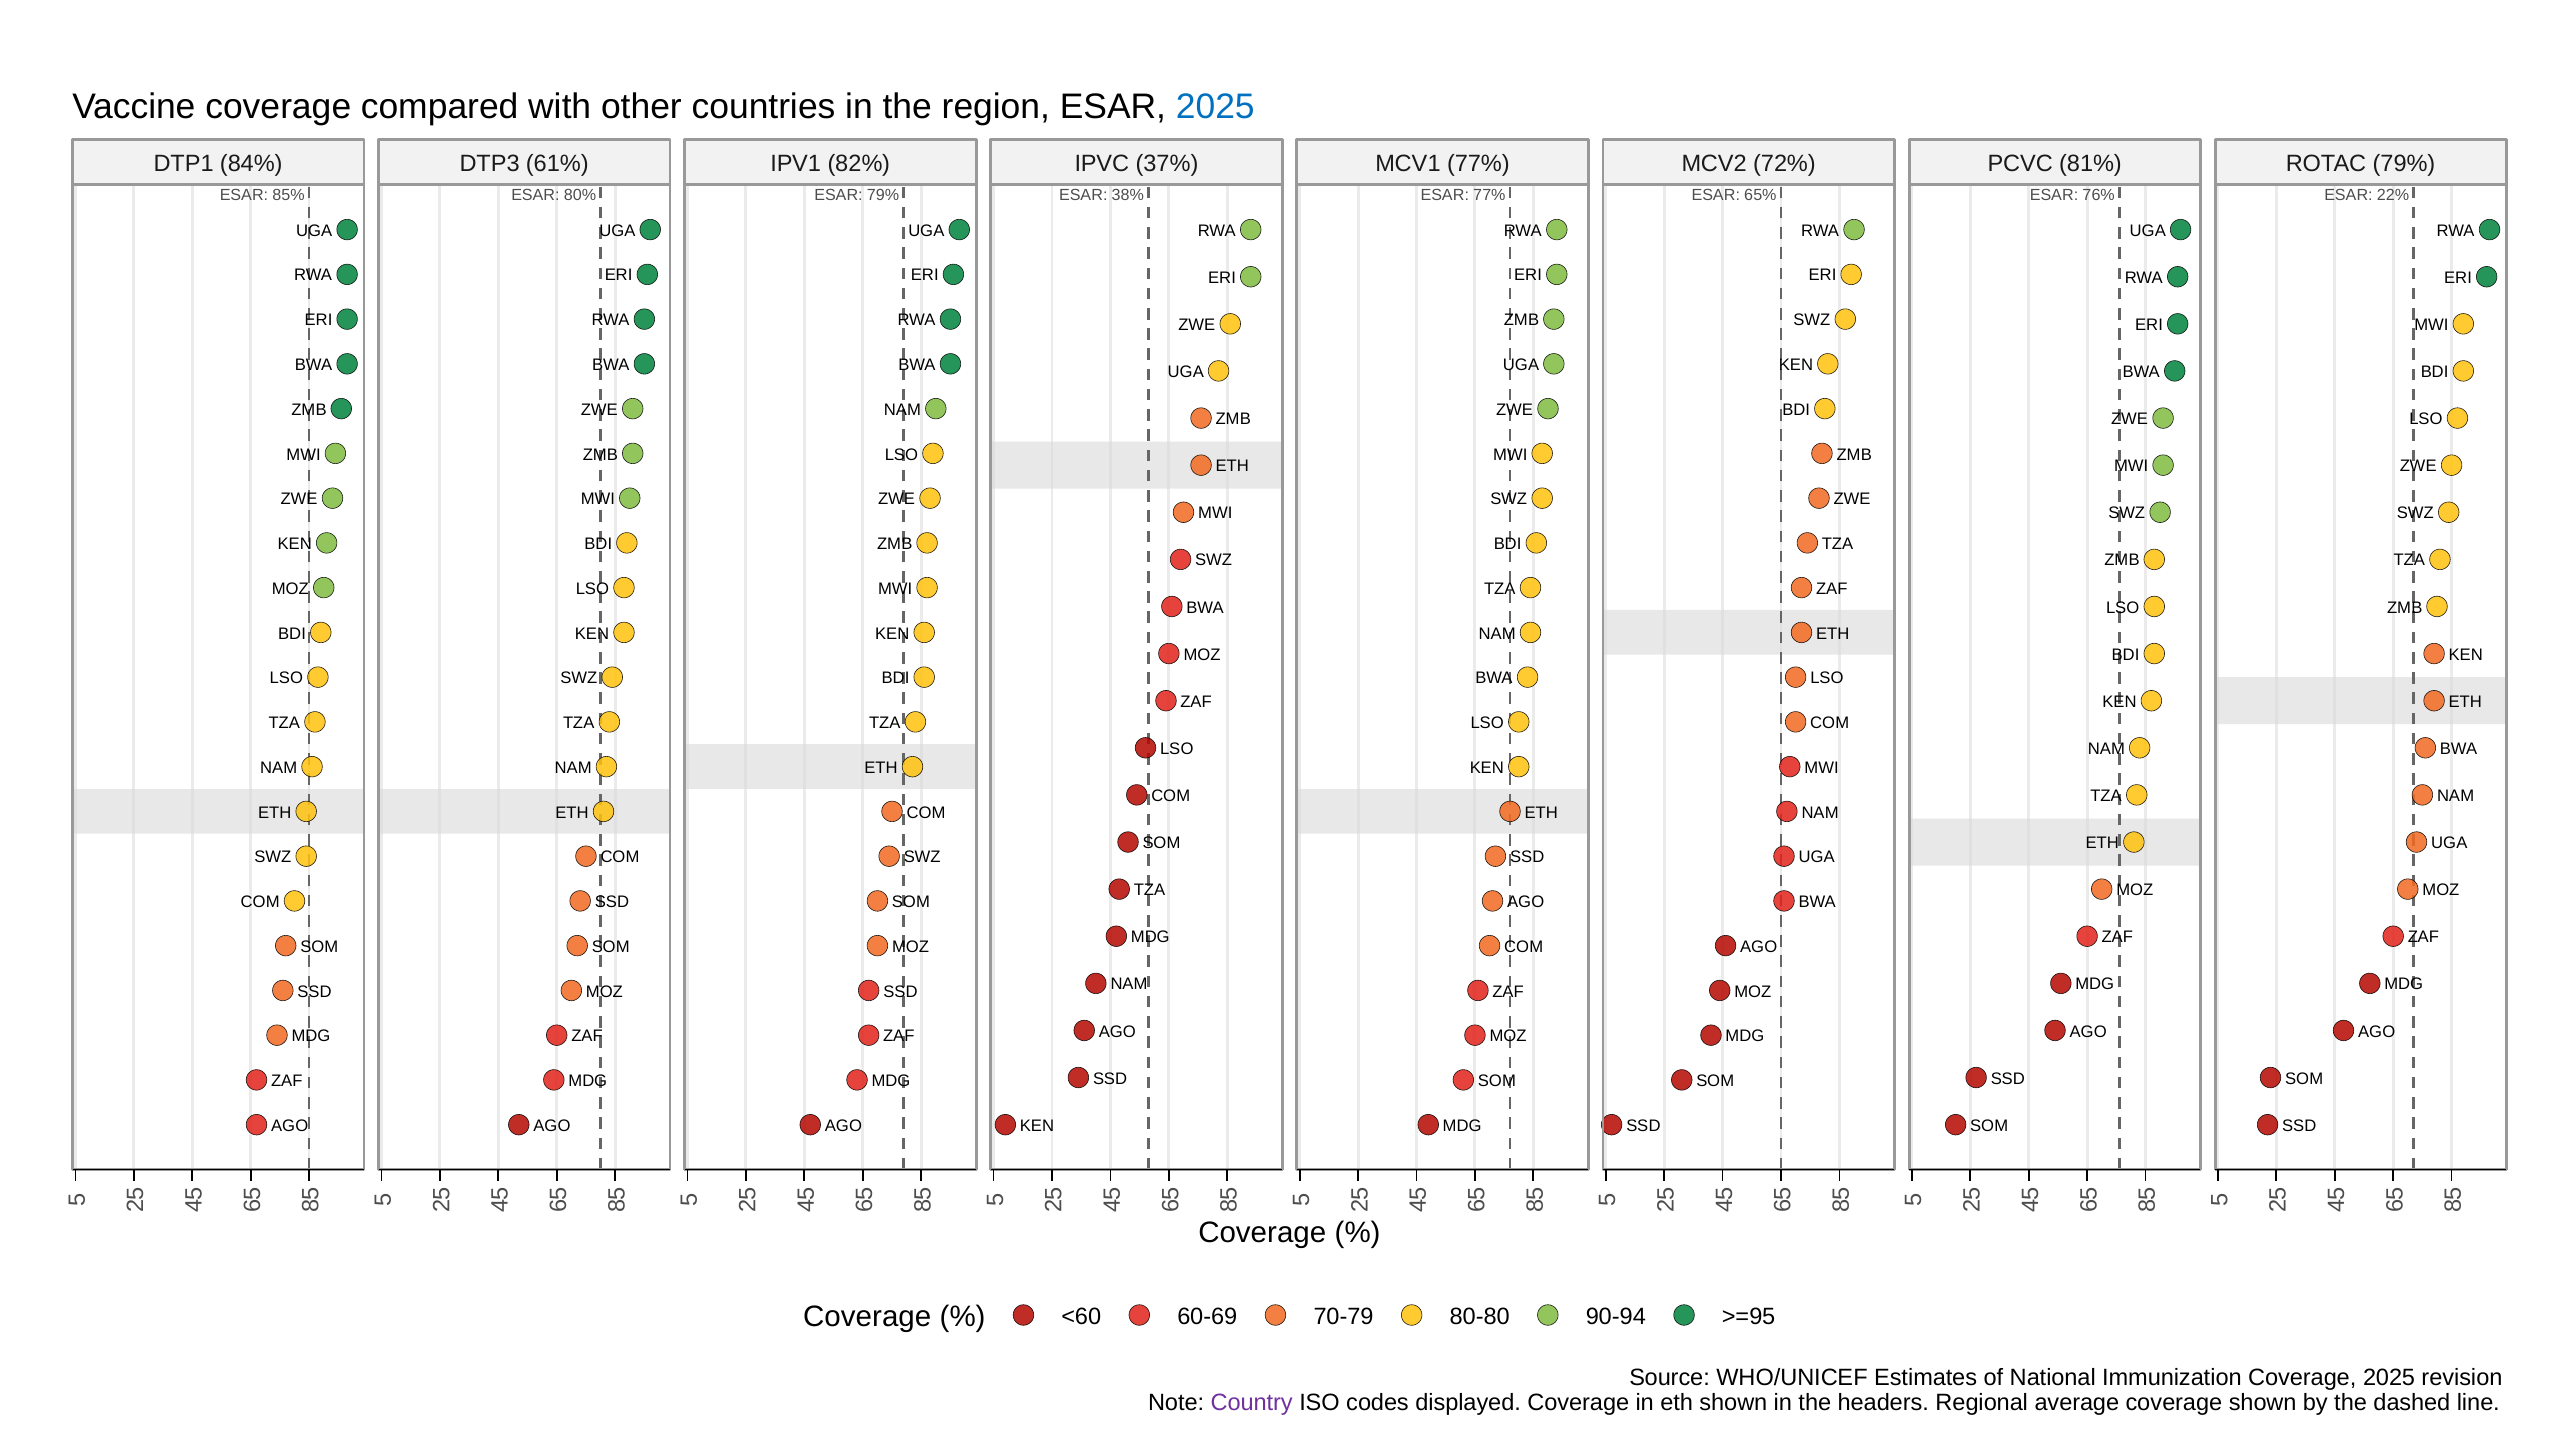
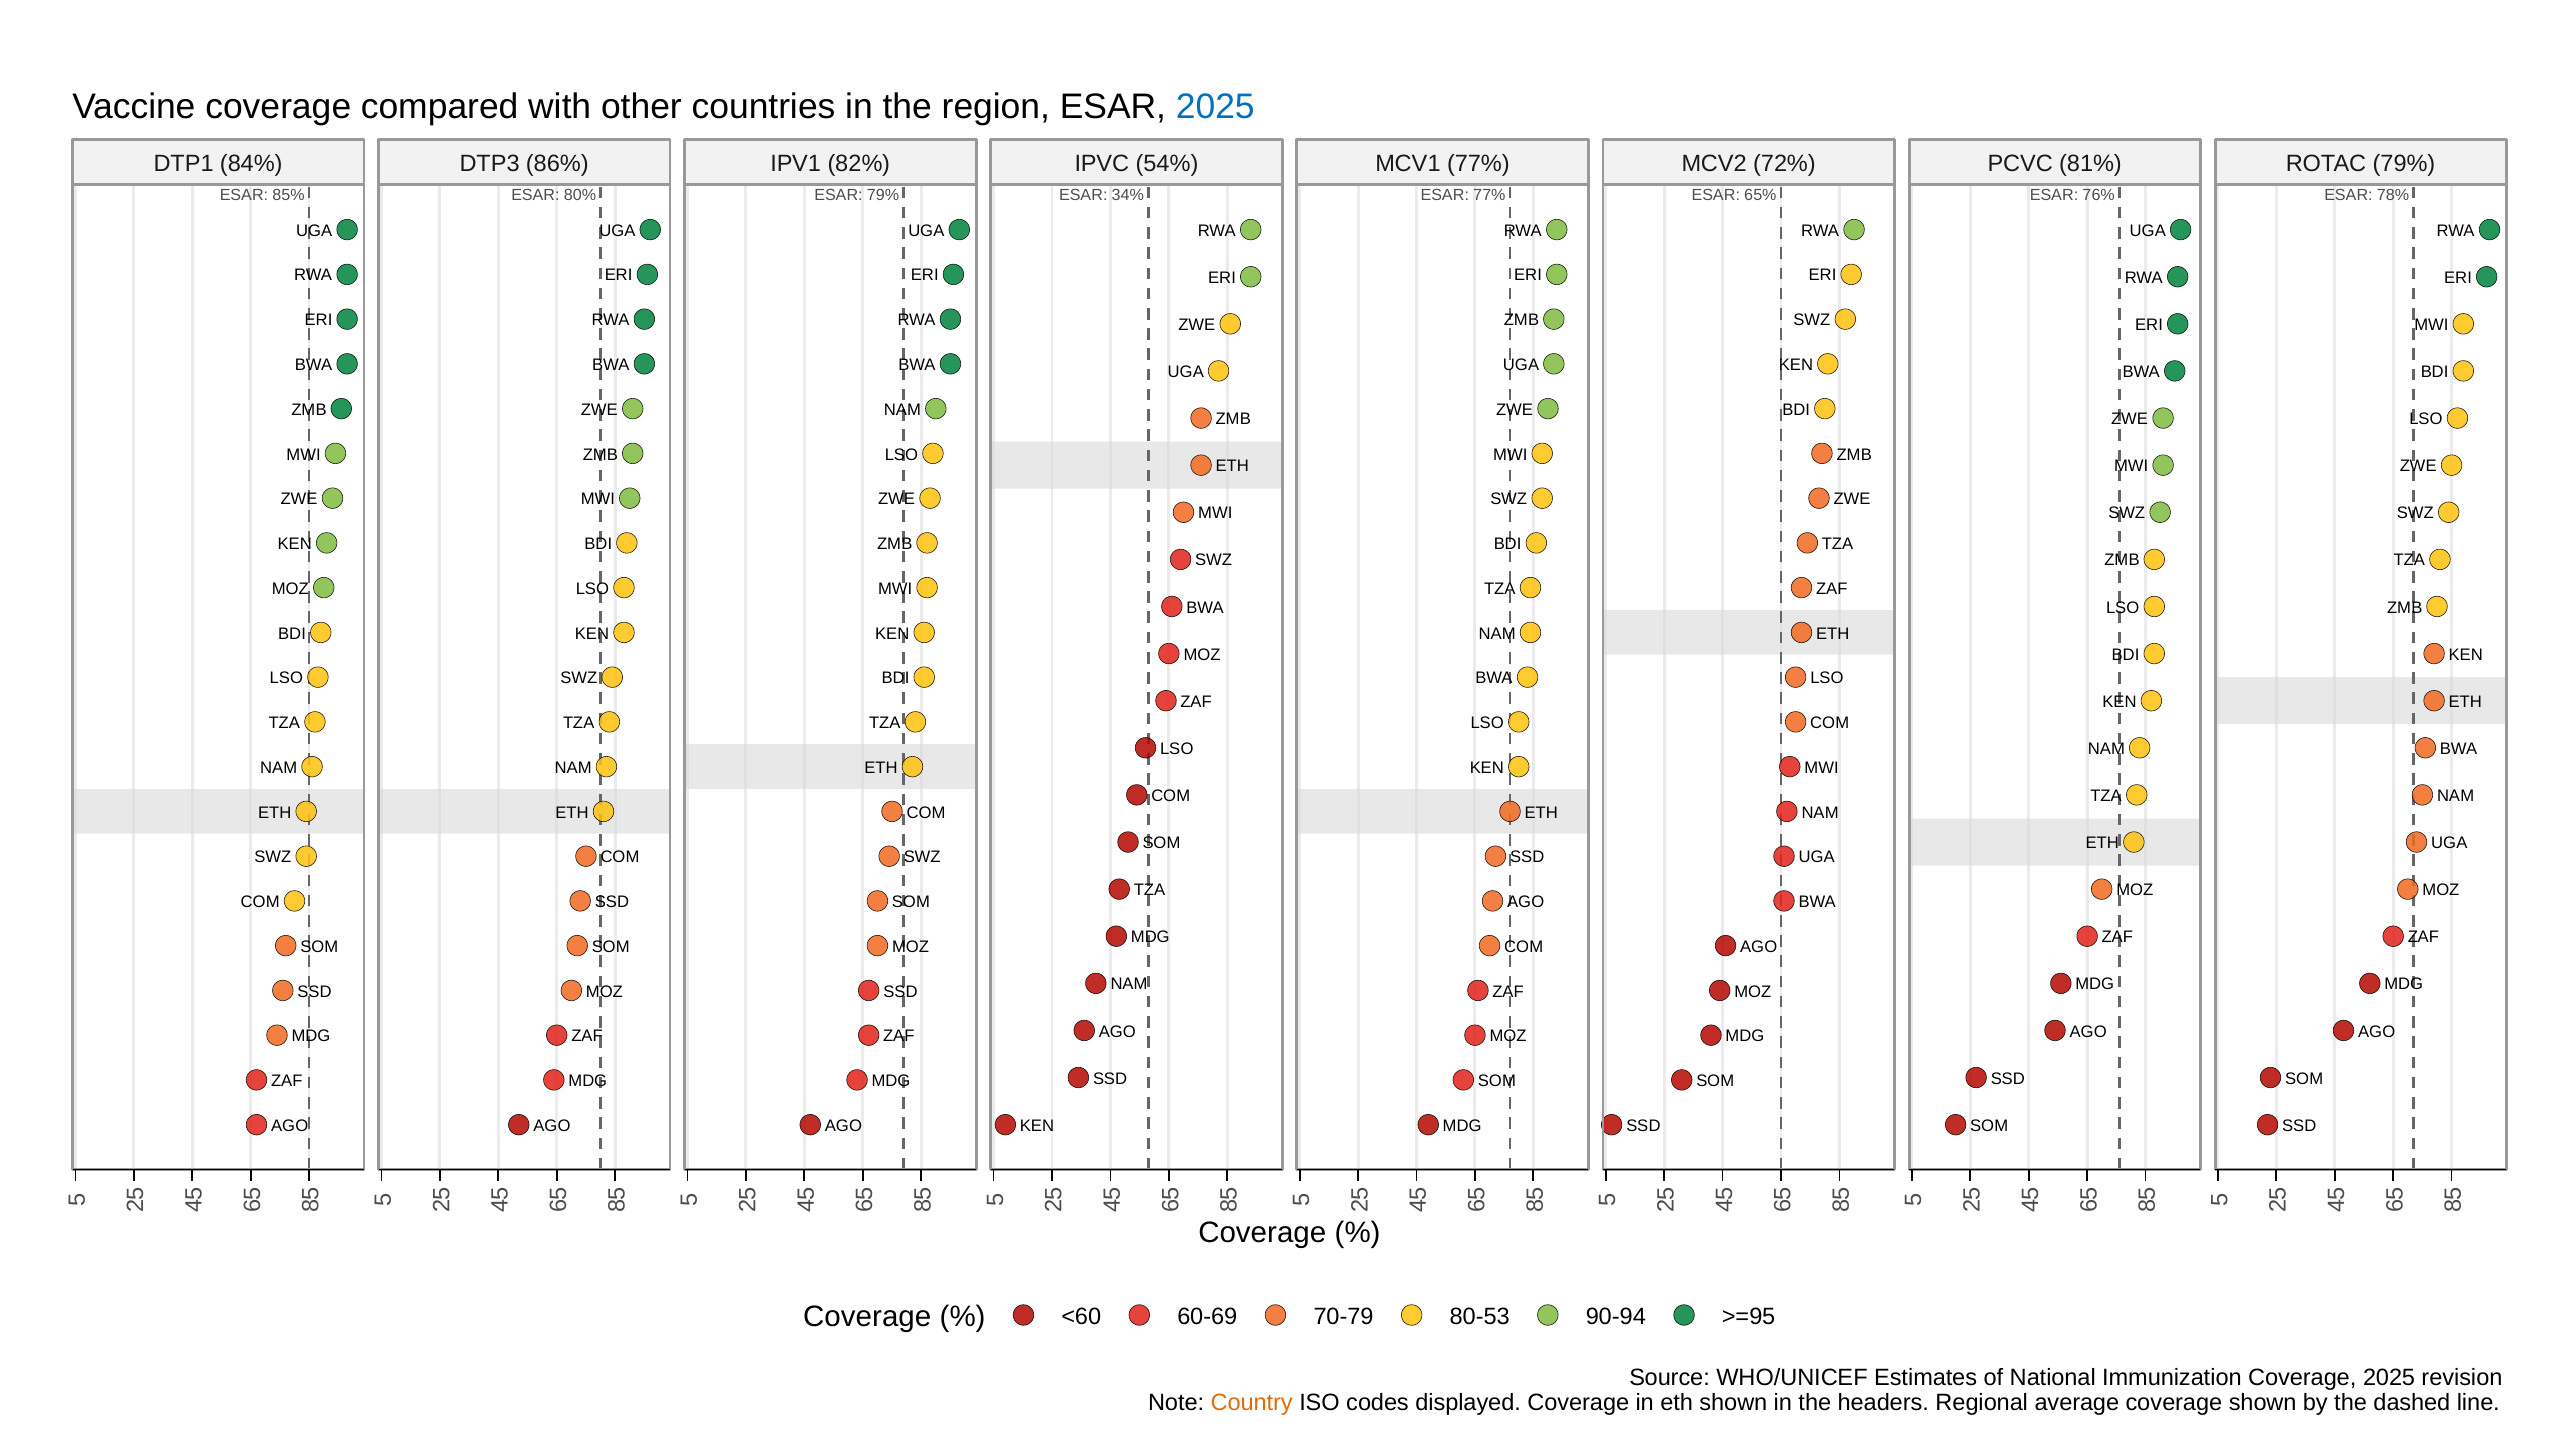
61%: 61% -> 86%
37%: 37% -> 54%
38%: 38% -> 34%
22%: 22% -> 78%
80-80: 80-80 -> 80-53
Country colour: purple -> orange
